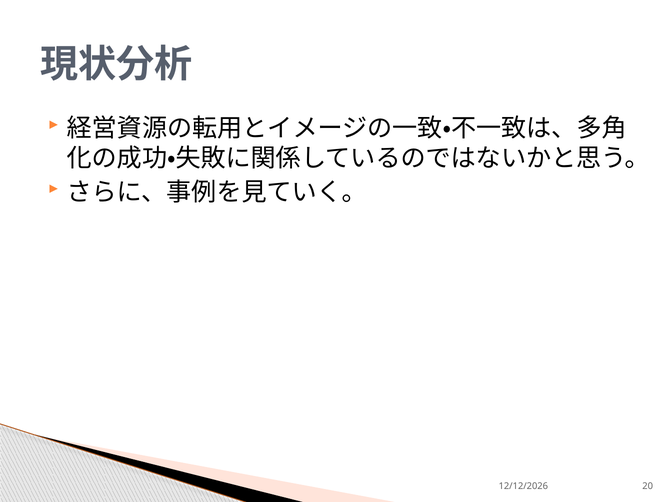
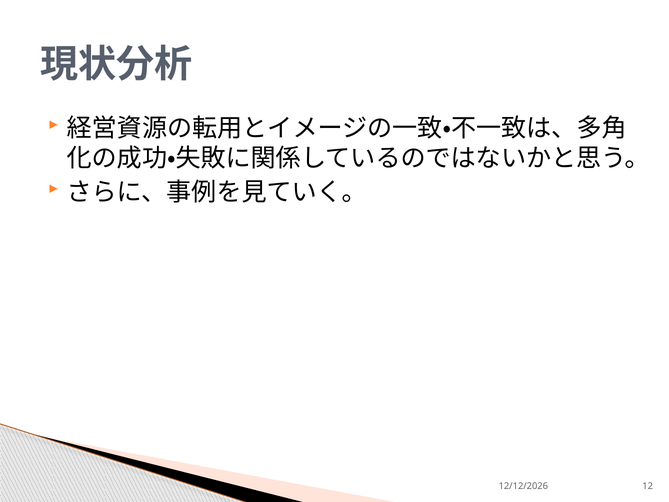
20: 20 -> 12
